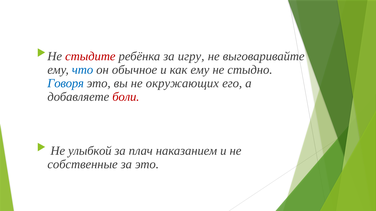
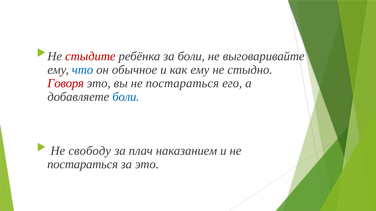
за игру: игру -> боли
Говоря colour: blue -> red
вы не окружающих: окружающих -> постараться
боли at (126, 97) colour: red -> blue
улыбкой: улыбкой -> свободу
собственные at (83, 165): собственные -> постараться
